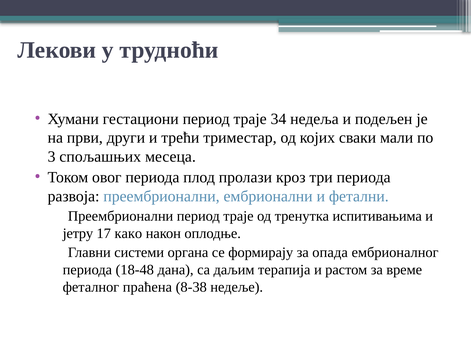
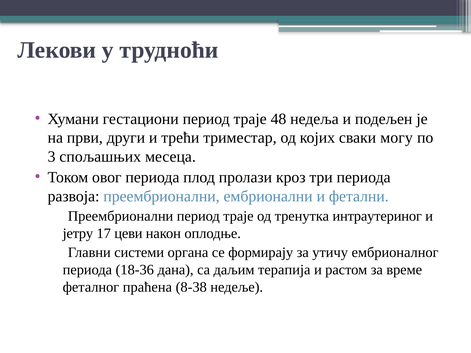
34: 34 -> 48
мали: мали -> могу
испитивањима: испитивањима -> интраутериног
како: како -> цеви
опада: опада -> утичу
18-48: 18-48 -> 18-36
